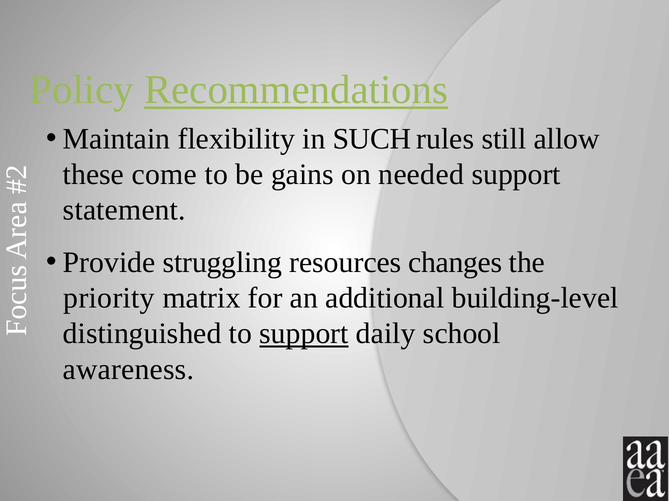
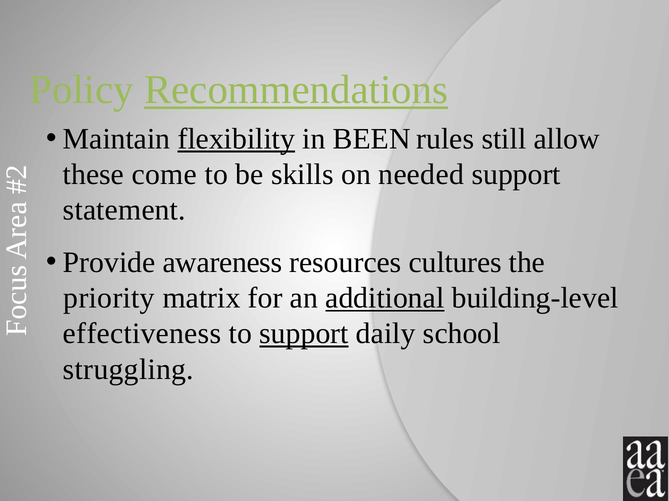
flexibility underline: none -> present
SUCH: SUCH -> BEEN
gains: gains -> skills
struggling: struggling -> awareness
changes: changes -> cultures
additional underline: none -> present
distinguished: distinguished -> effectiveness
awareness: awareness -> struggling
